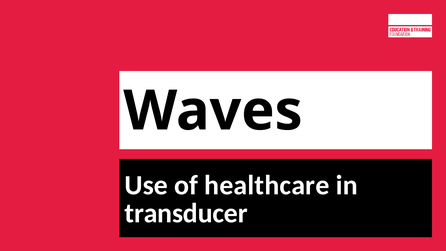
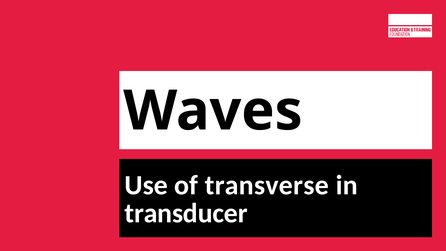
healthcare: healthcare -> transverse
